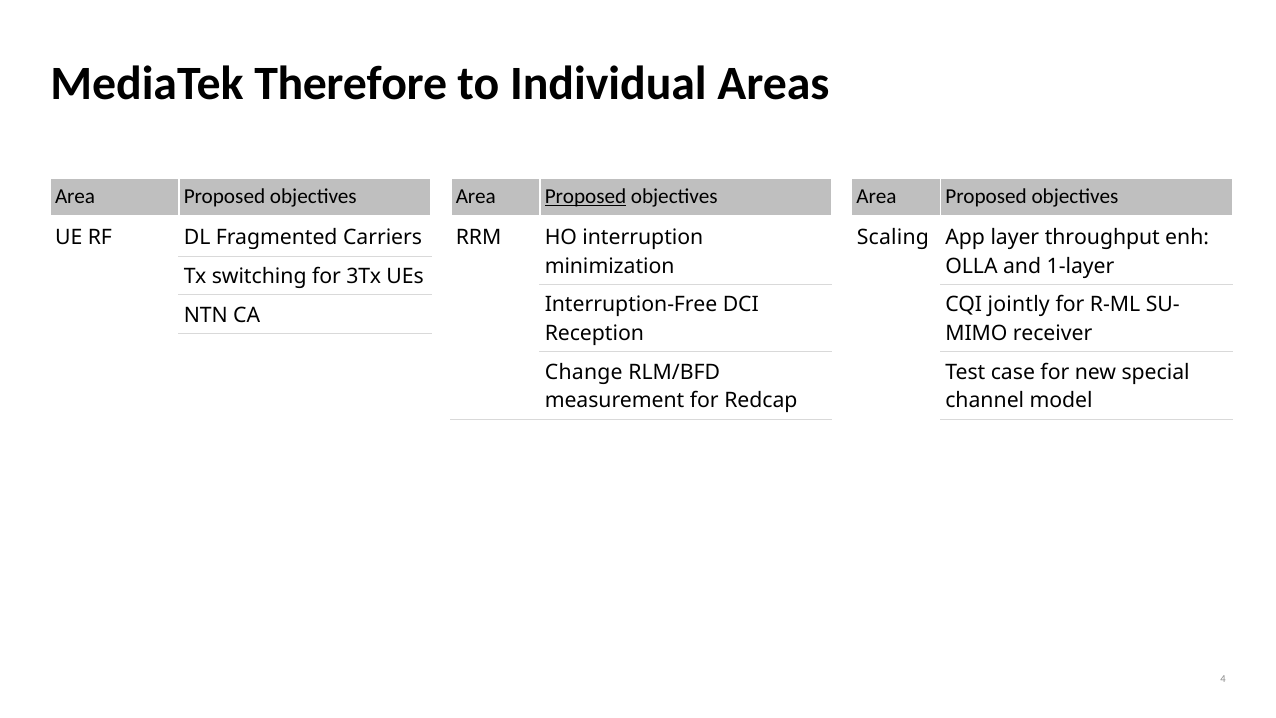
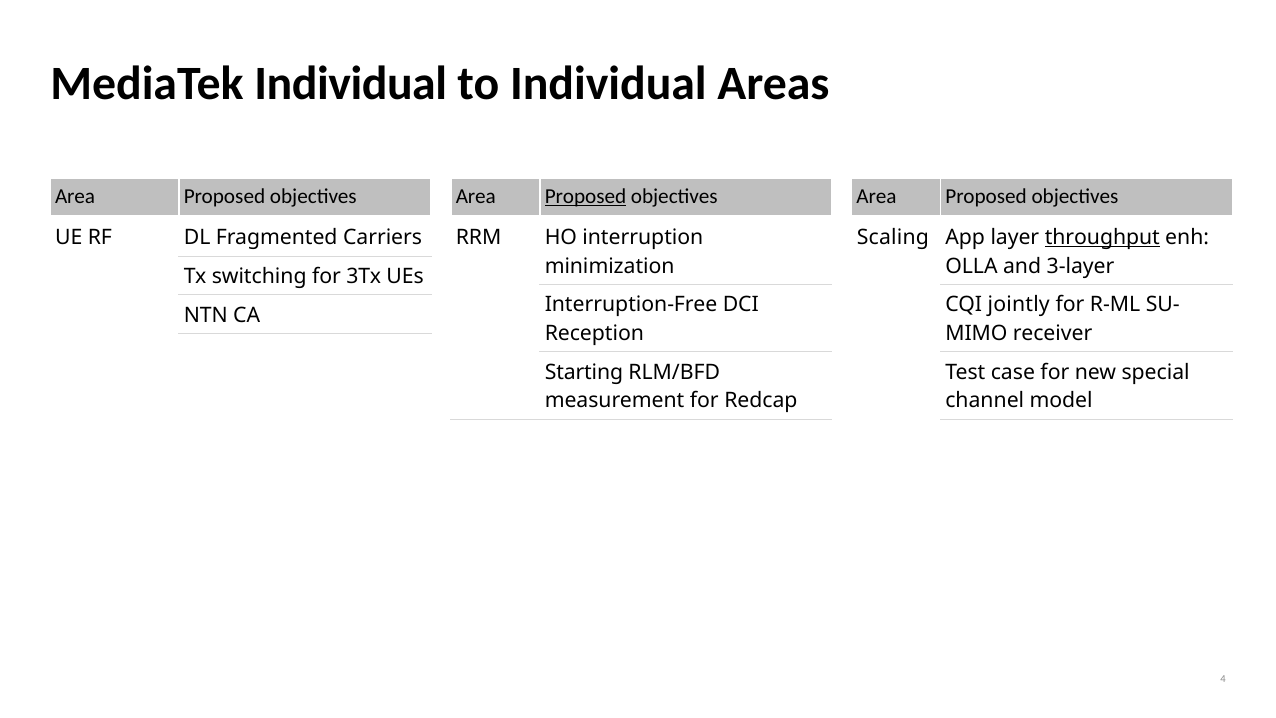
MediaTek Therefore: Therefore -> Individual
throughput underline: none -> present
1-layer: 1-layer -> 3-layer
Change: Change -> Starting
